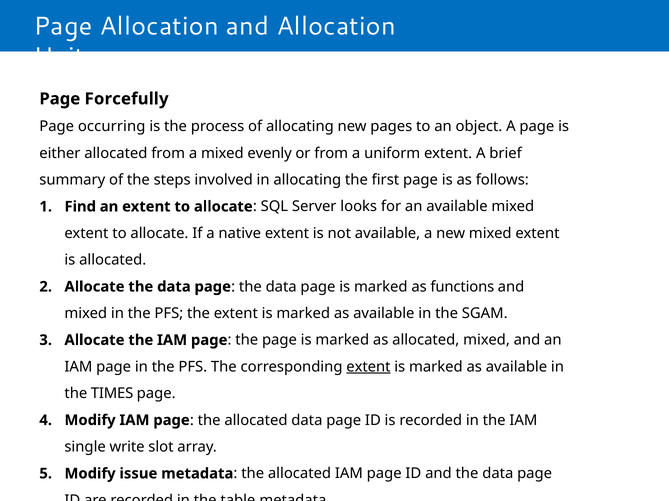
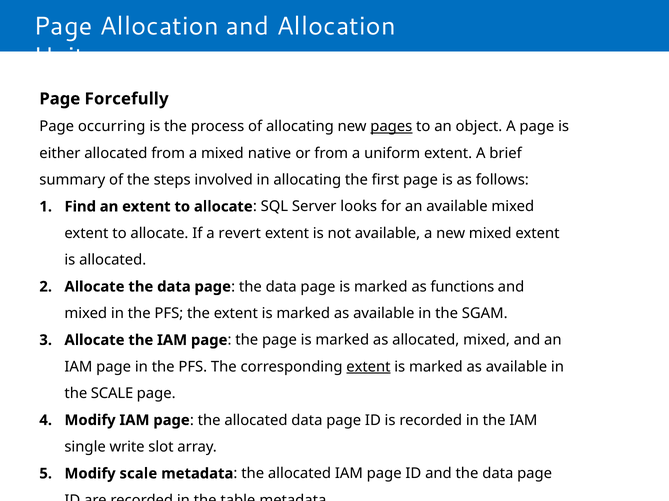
pages underline: none -> present
evenly: evenly -> native
native: native -> revert
the TIMES: TIMES -> SCALE
Modify issue: issue -> scale
